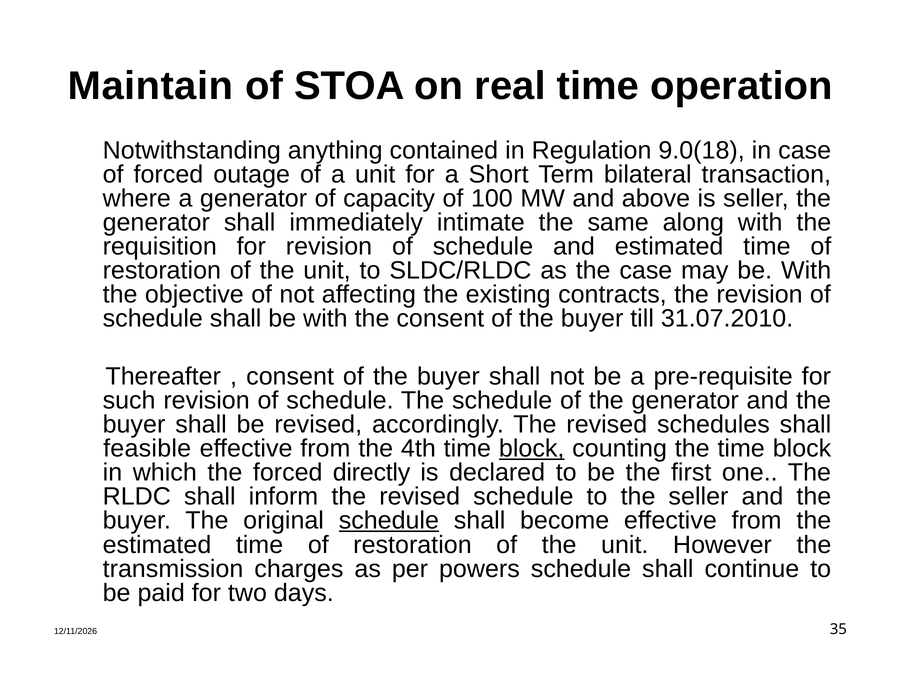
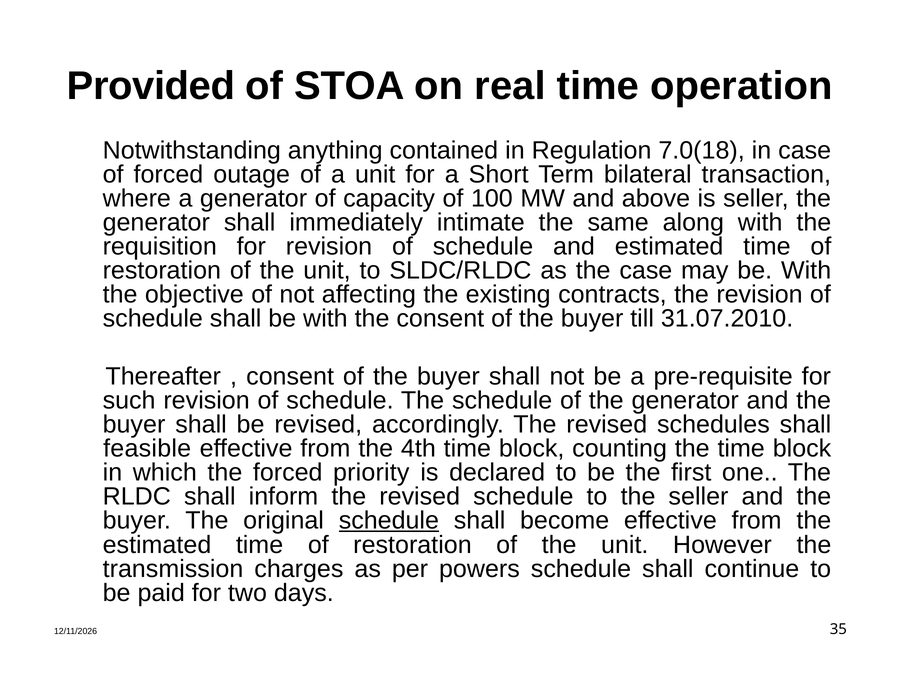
Maintain: Maintain -> Provided
9.0(18: 9.0(18 -> 7.0(18
block at (532, 449) underline: present -> none
directly: directly -> priority
